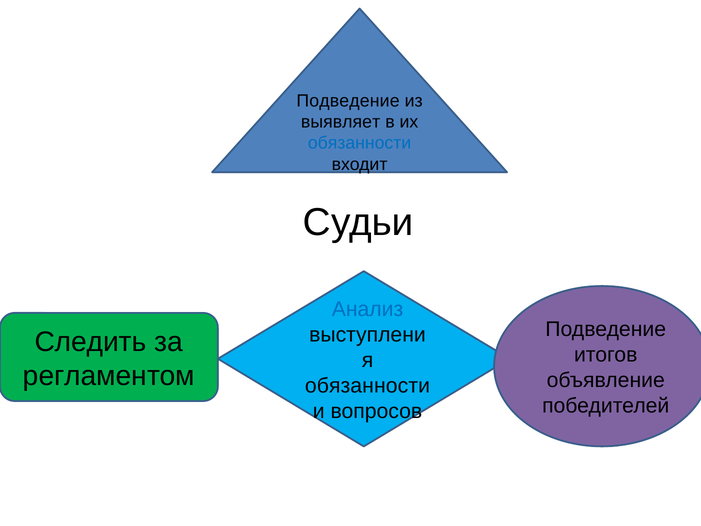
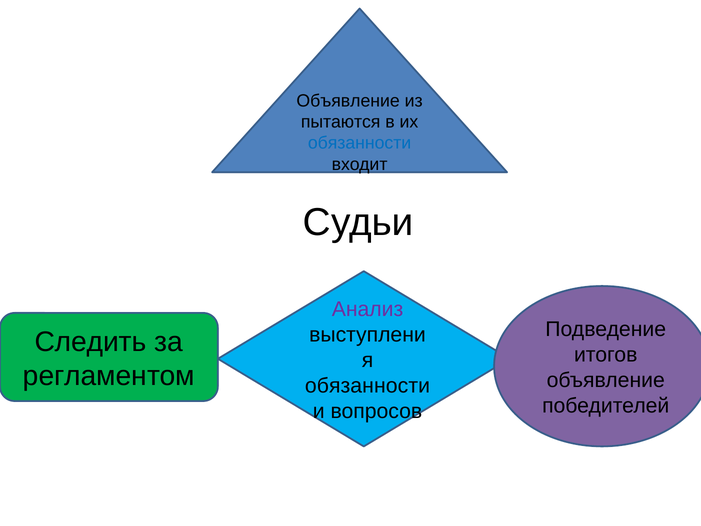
Подведение at (348, 101): Подведение -> Объявление
выявляет: выявляет -> пытаются
Анализ colour: blue -> purple
